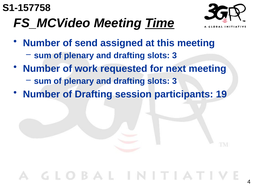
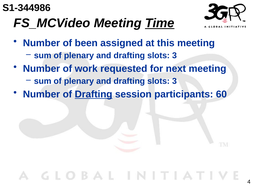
S1-157758: S1-157758 -> S1-344986
send: send -> been
Drafting at (94, 94) underline: none -> present
19: 19 -> 60
